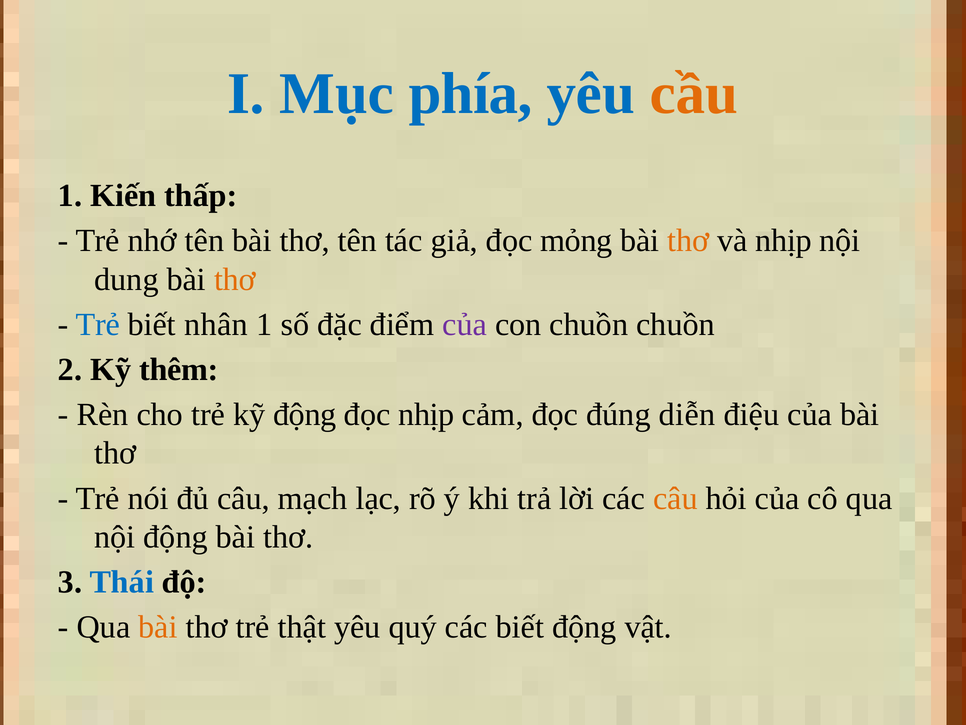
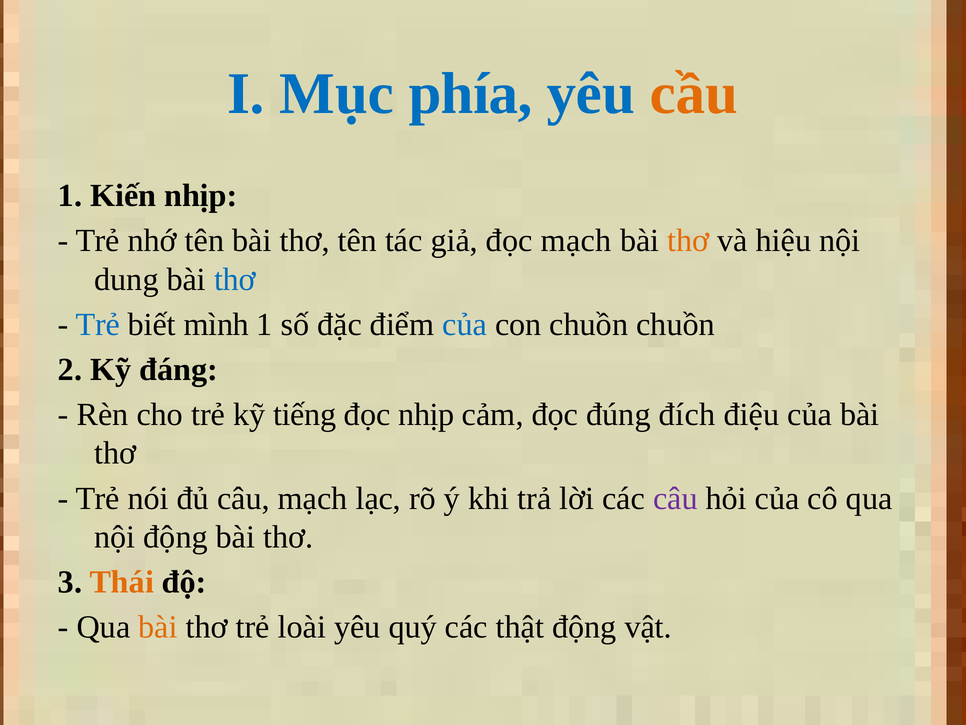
Kiến thấp: thấp -> nhịp
đọc mỏng: mỏng -> mạch
và nhịp: nhịp -> hiệu
thơ at (235, 279) colour: orange -> blue
nhân: nhân -> mình
của at (465, 324) colour: purple -> blue
thêm: thêm -> đáng
kỹ động: động -> tiếng
diễn: diễn -> đích
câu at (675, 498) colour: orange -> purple
Thái colour: blue -> orange
thật: thật -> loài
các biết: biết -> thật
